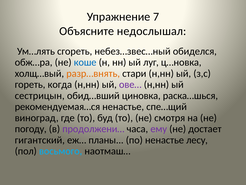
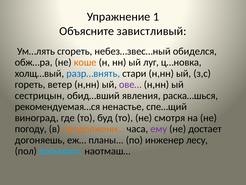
7: 7 -> 1
недослышал: недослышал -> завистливый
коше colour: blue -> orange
разр…внять colour: orange -> blue
когда: когда -> ветер
циновка: циновка -> явления
продолжени… colour: purple -> orange
гигантский: гигантский -> догоняешь
по ненастье: ненастье -> инженер
